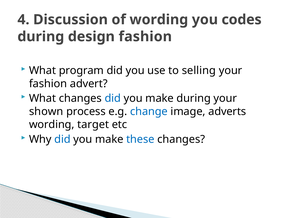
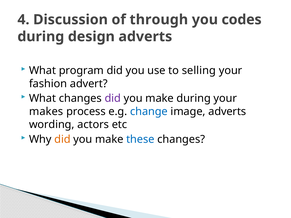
of wording: wording -> through
design fashion: fashion -> adverts
did at (113, 98) colour: blue -> purple
shown: shown -> makes
target: target -> actors
did at (62, 139) colour: blue -> orange
